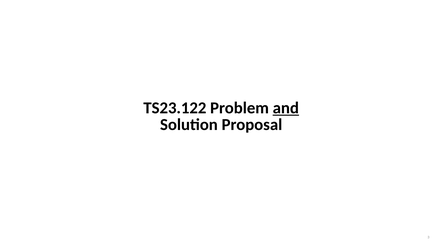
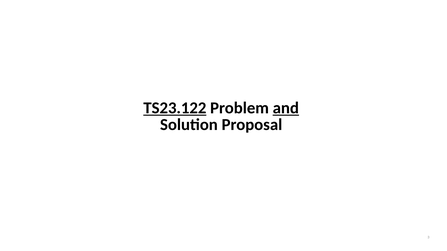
TS23.122 underline: none -> present
